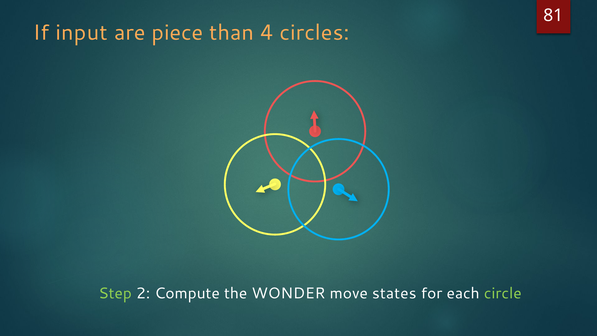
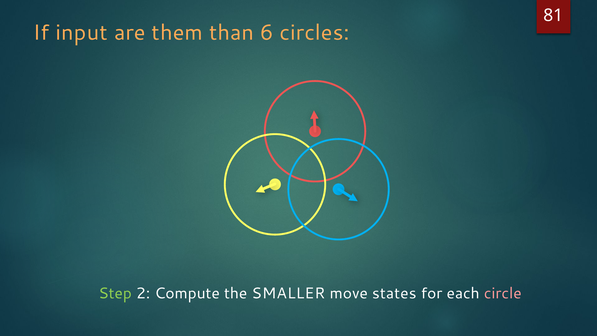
piece: piece -> them
4: 4 -> 6
WONDER: WONDER -> SMALLER
circle colour: light green -> pink
